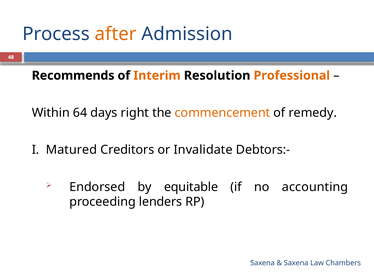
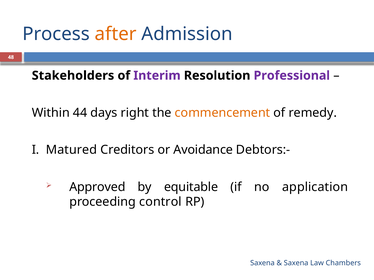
Recommends: Recommends -> Stakeholders
Interim colour: orange -> purple
Professional colour: orange -> purple
64: 64 -> 44
Invalidate: Invalidate -> Avoidance
Endorsed: Endorsed -> Approved
accounting: accounting -> application
lenders: lenders -> control
